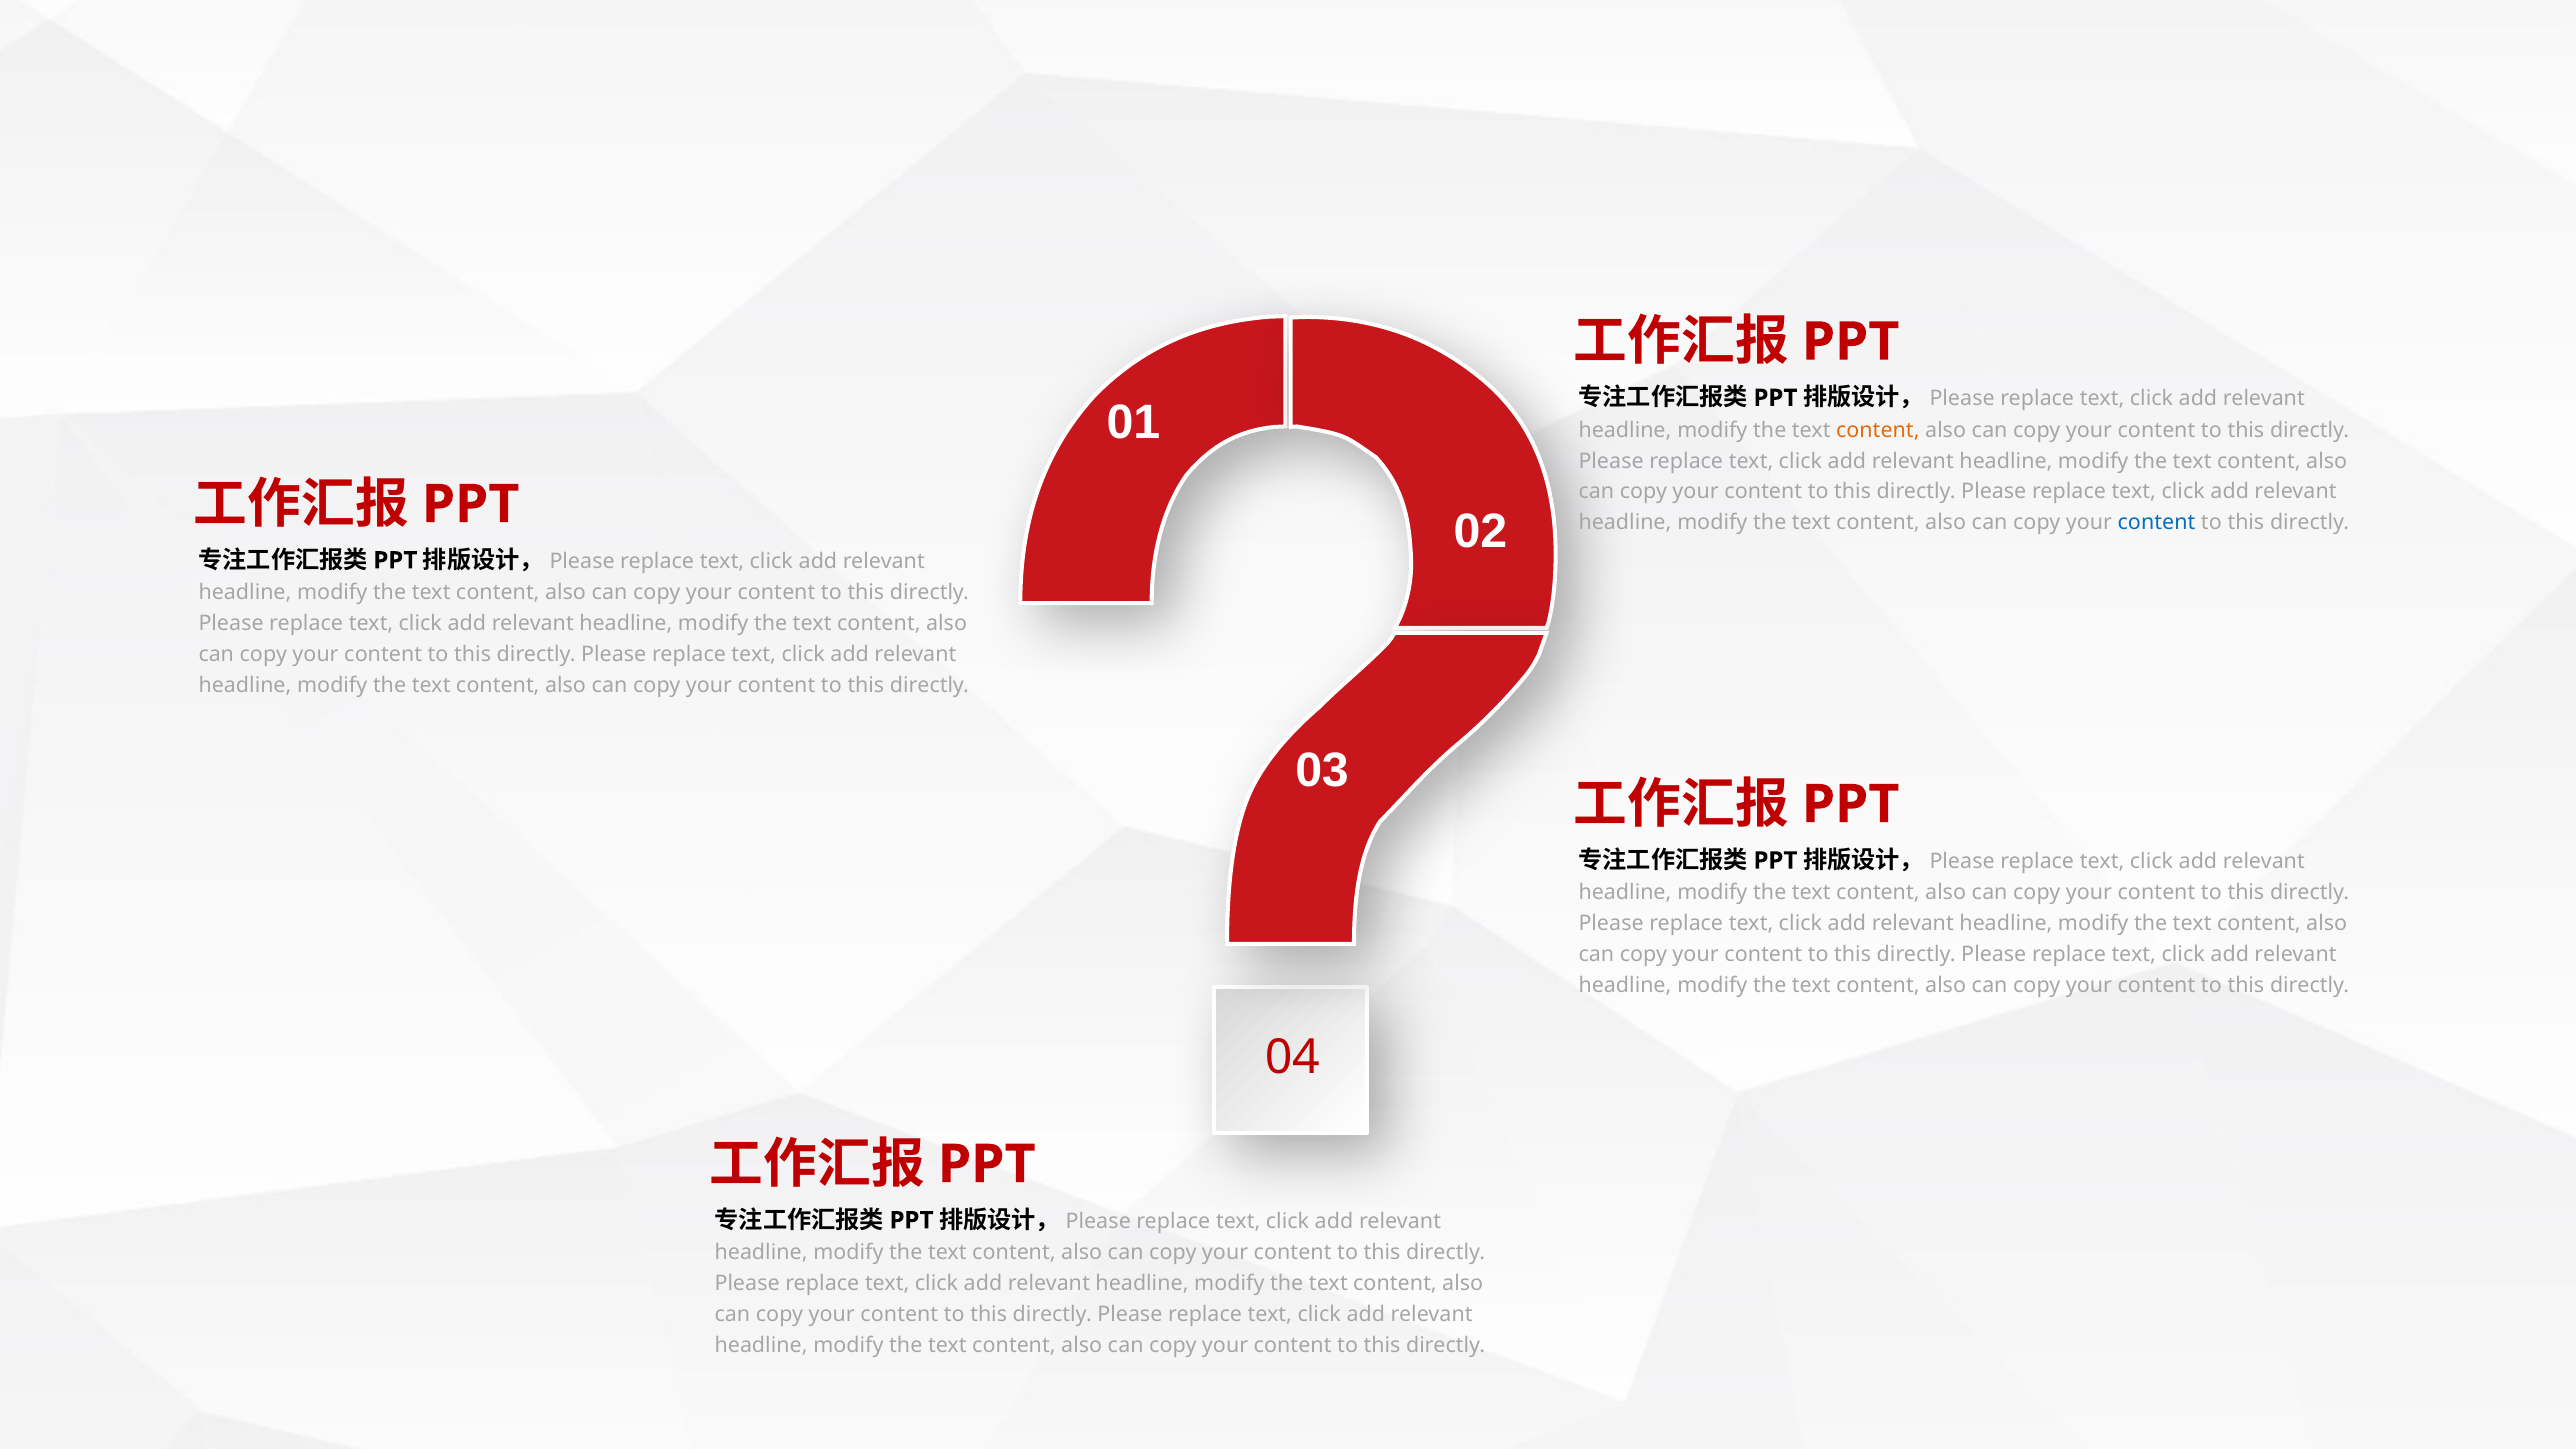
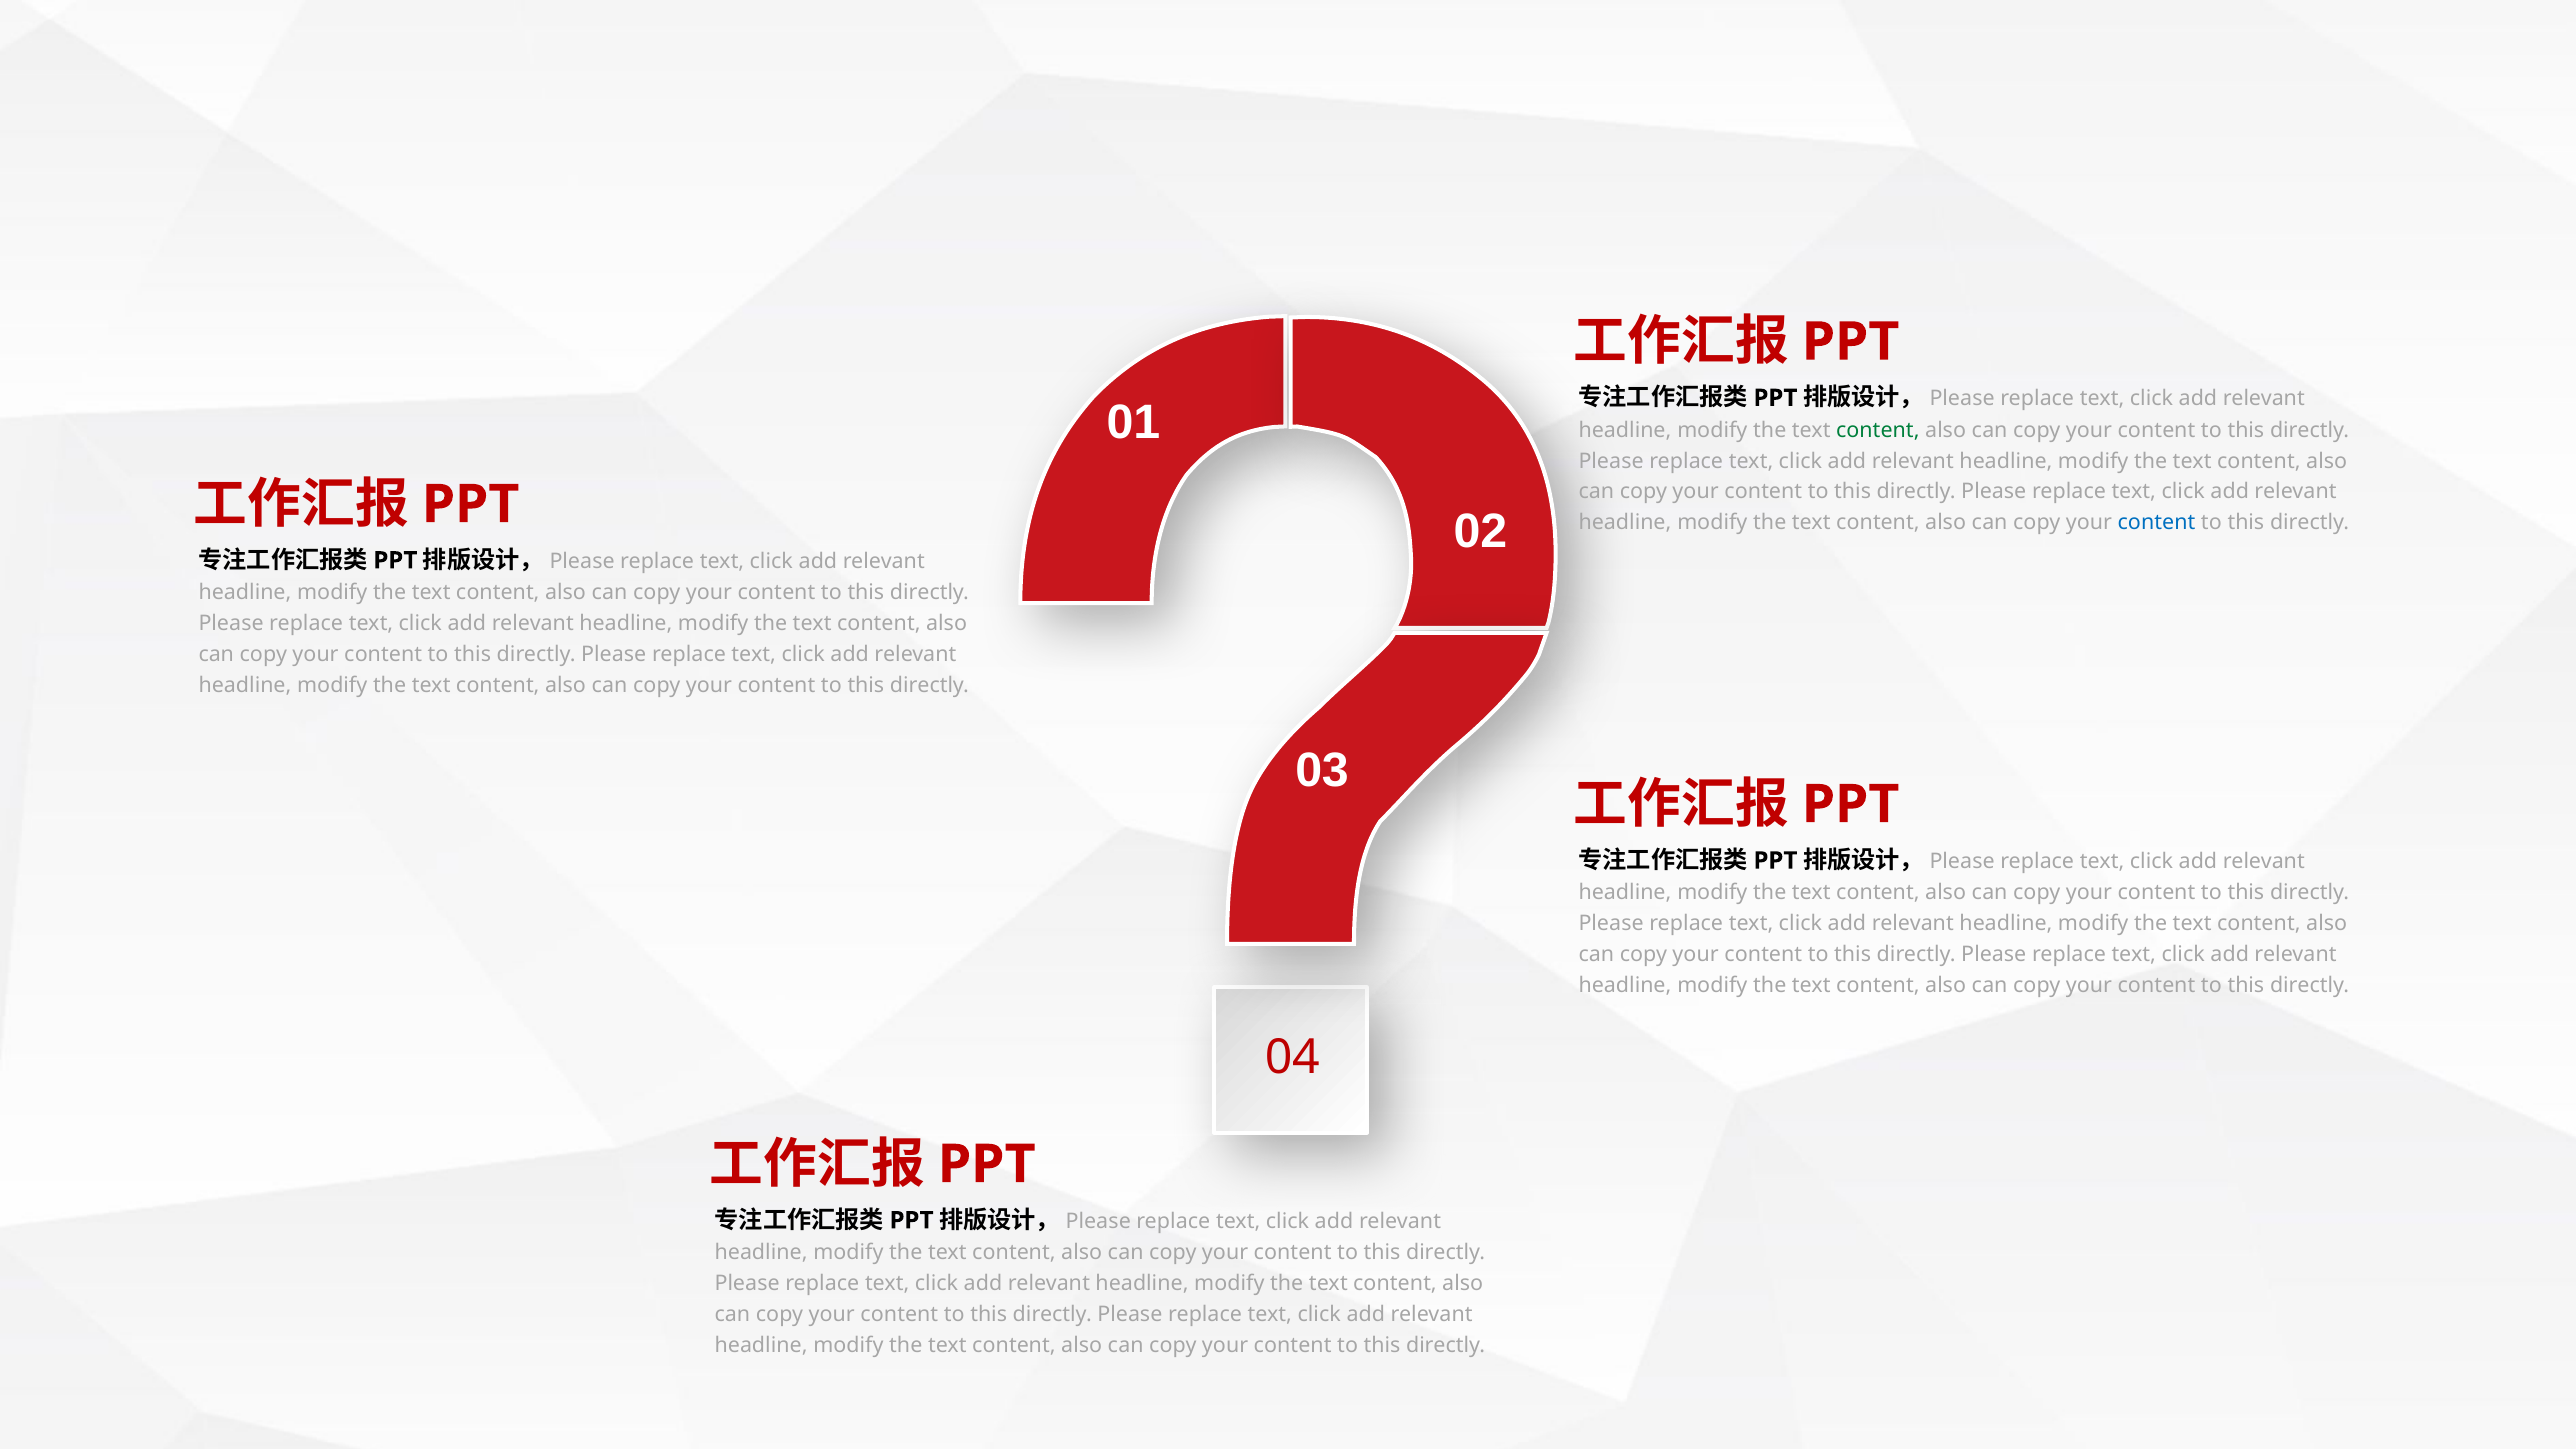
content at (1878, 430) colour: orange -> green
